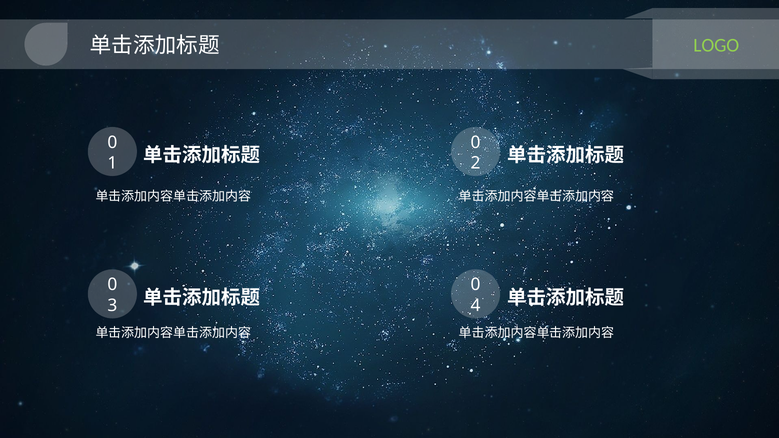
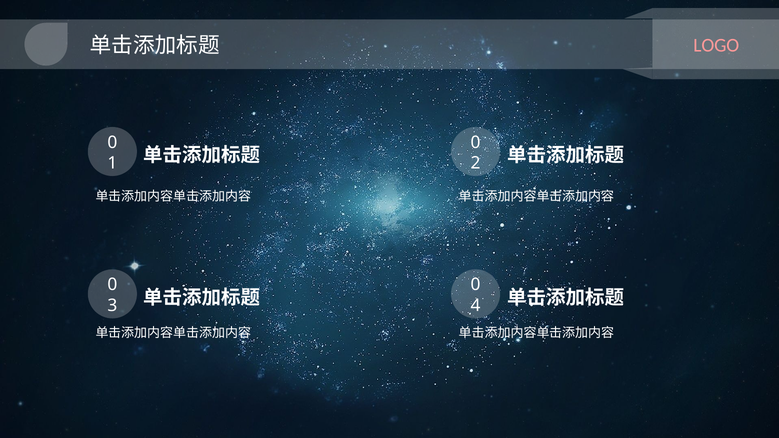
LOGO colour: light green -> pink
